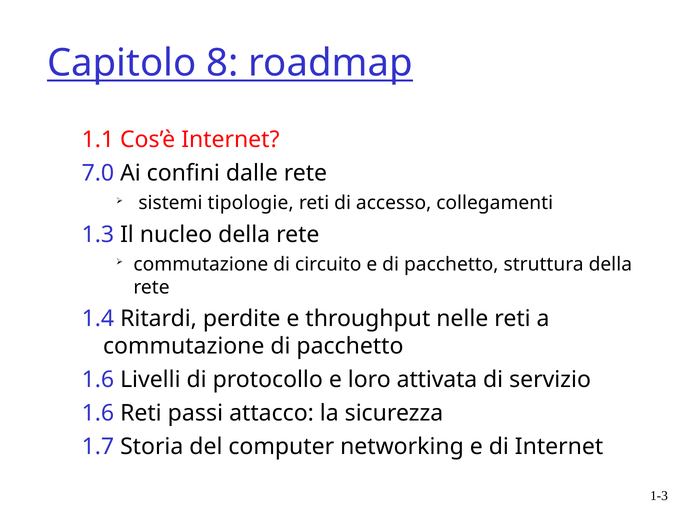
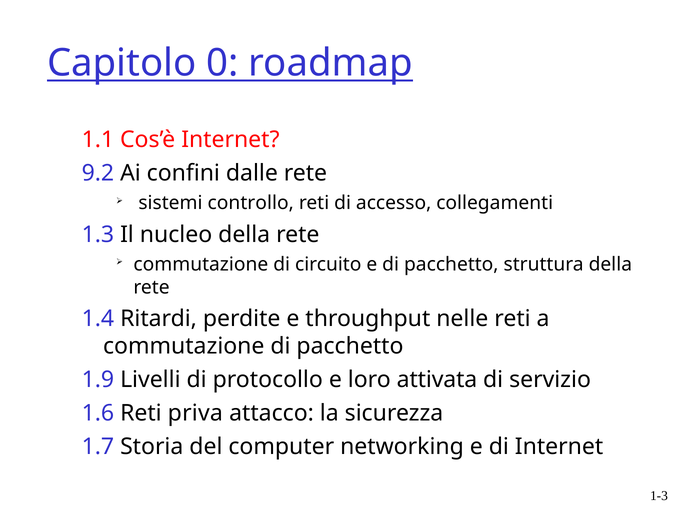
8: 8 -> 0
7.0: 7.0 -> 9.2
tipologie: tipologie -> controllo
1.6 at (98, 380): 1.6 -> 1.9
passi: passi -> priva
